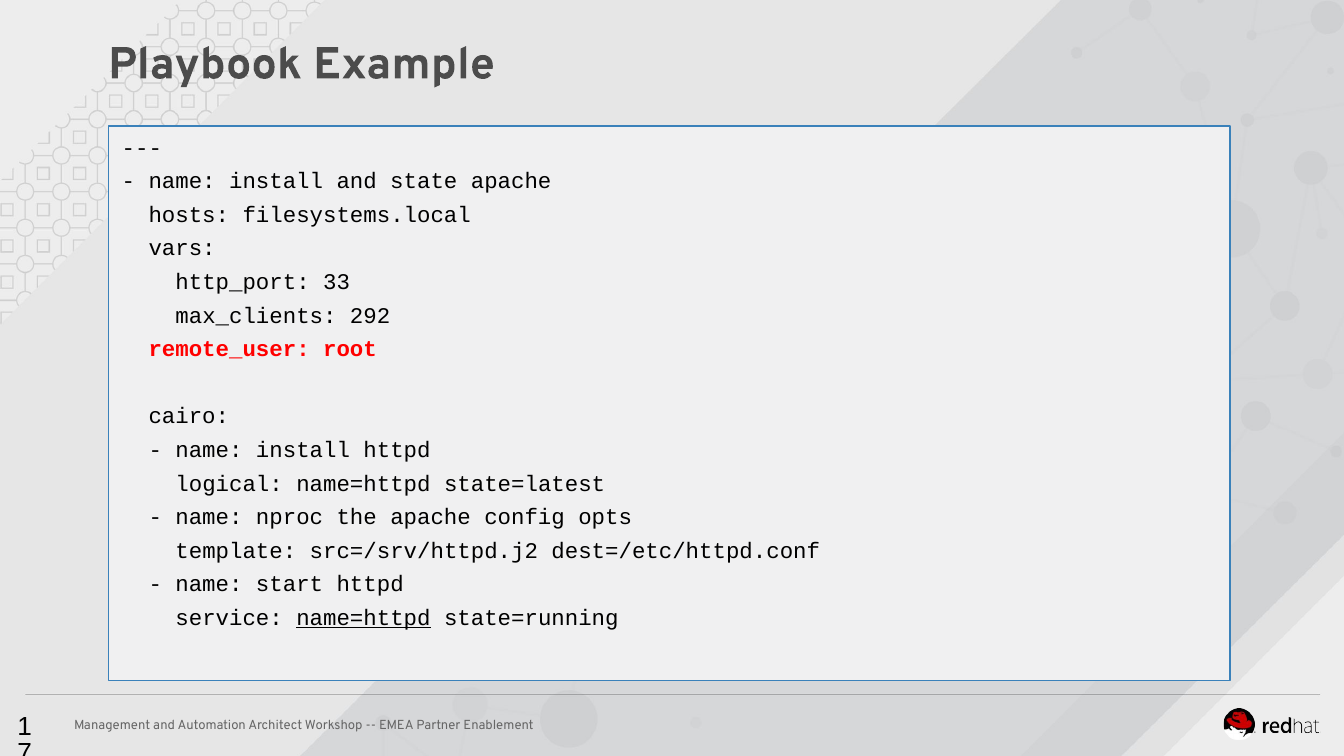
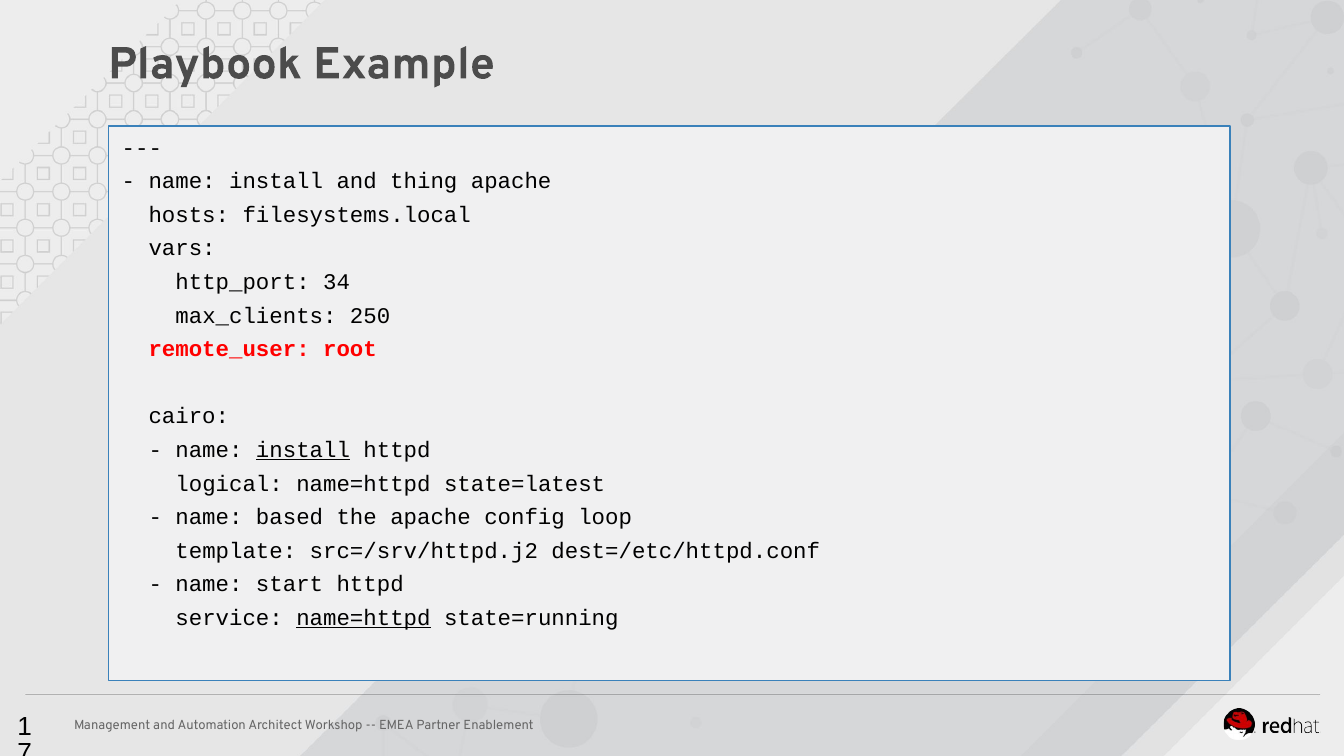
state: state -> thing
33: 33 -> 34
292: 292 -> 250
install at (303, 450) underline: none -> present
nproc: nproc -> based
opts: opts -> loop
